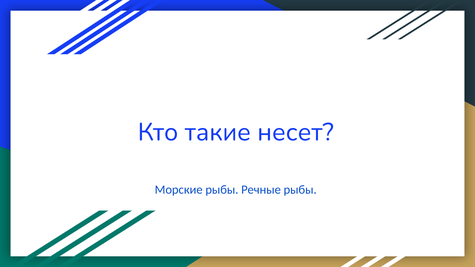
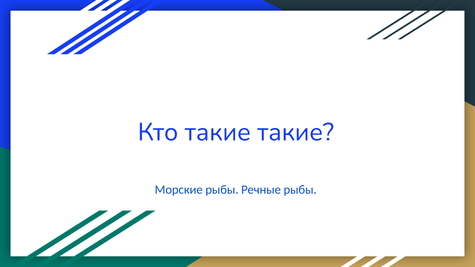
такие несет: несет -> такие
